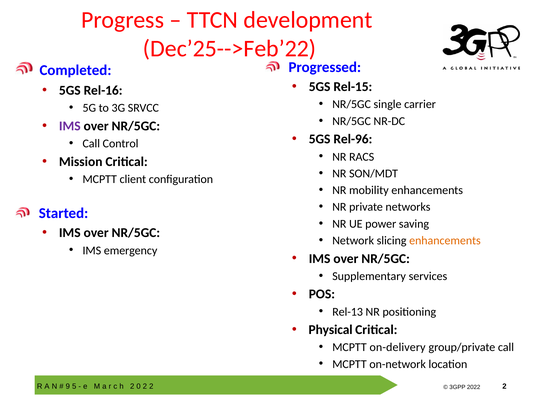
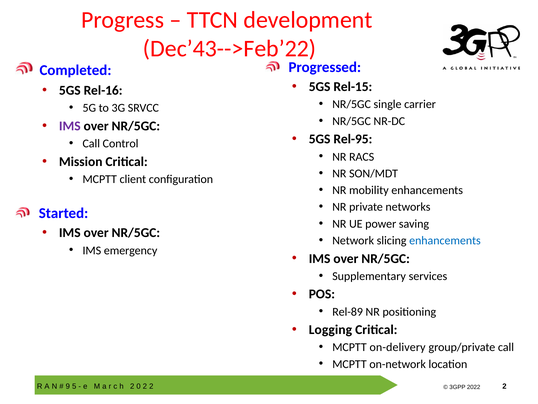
Dec’25-->Feb’22: Dec’25-->Feb’22 -> Dec’43-->Feb’22
Rel-96: Rel-96 -> Rel-95
enhancements at (445, 240) colour: orange -> blue
Rel-13: Rel-13 -> Rel-89
Physical: Physical -> Logging
